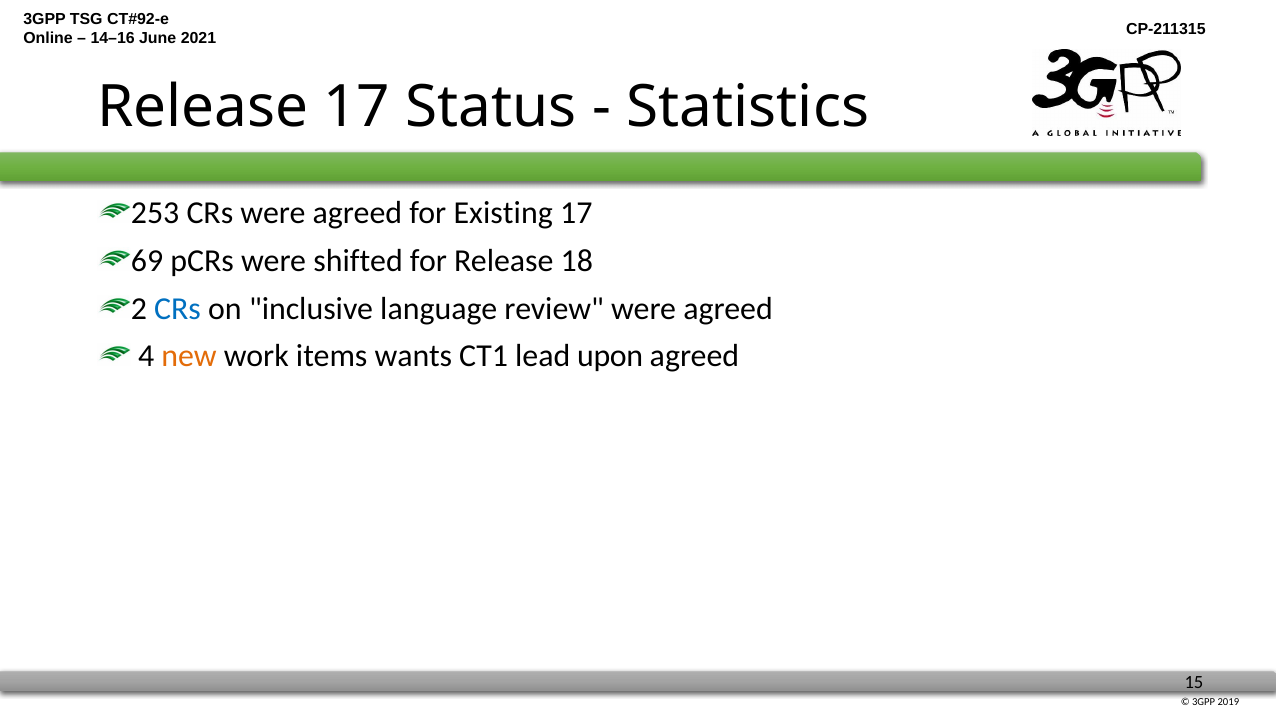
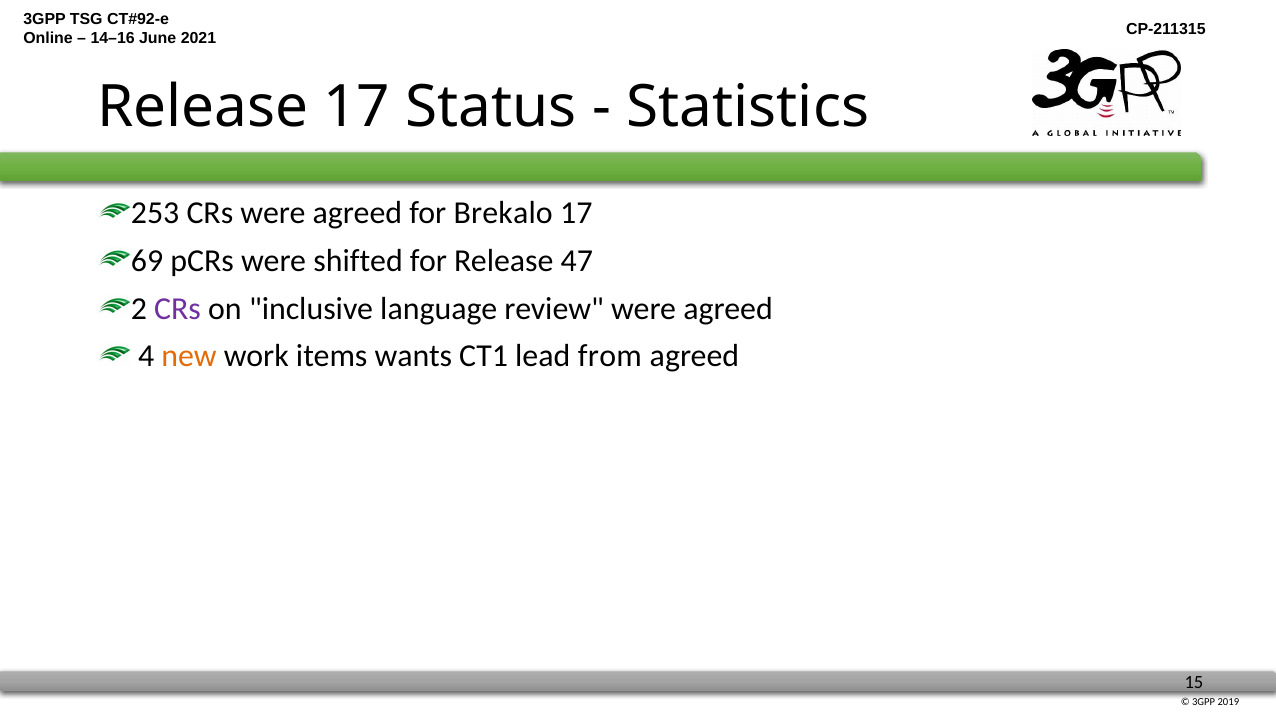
Existing: Existing -> Brekalo
18: 18 -> 47
CRs at (178, 308) colour: blue -> purple
upon: upon -> from
